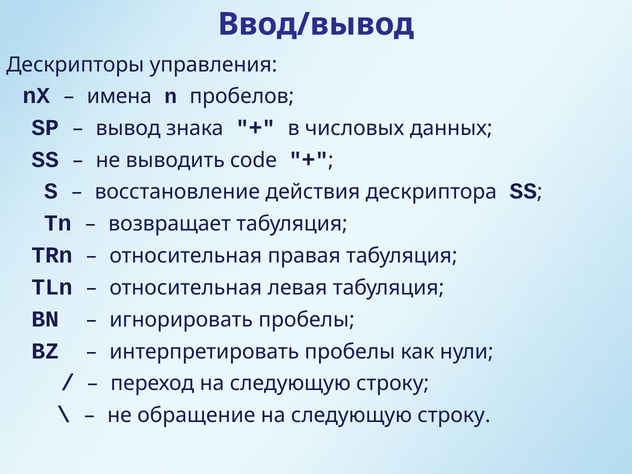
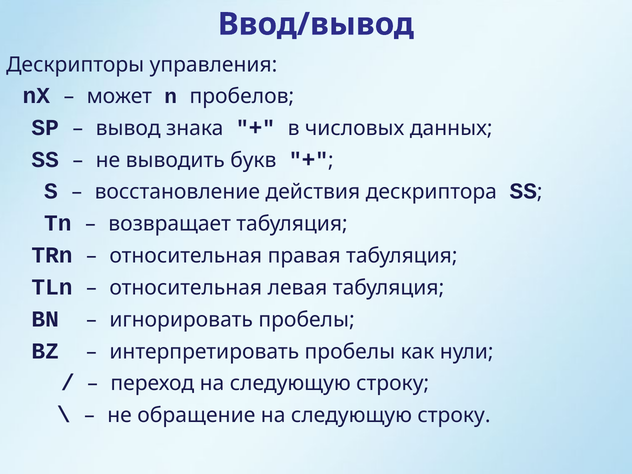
имена: имена -> может
code: code -> букв
